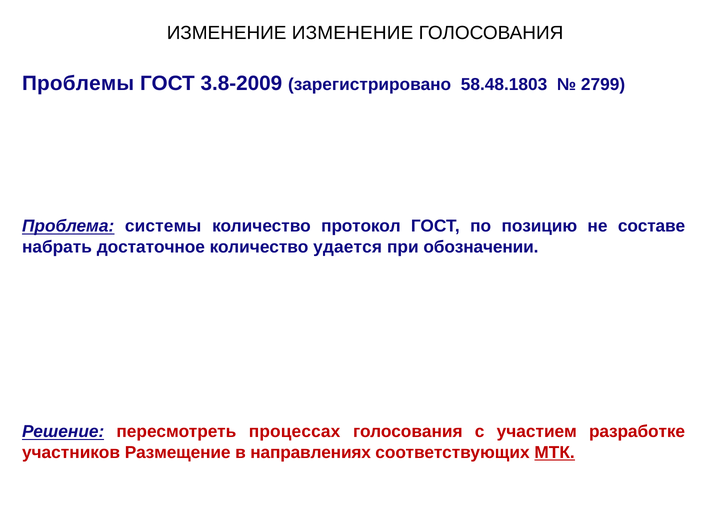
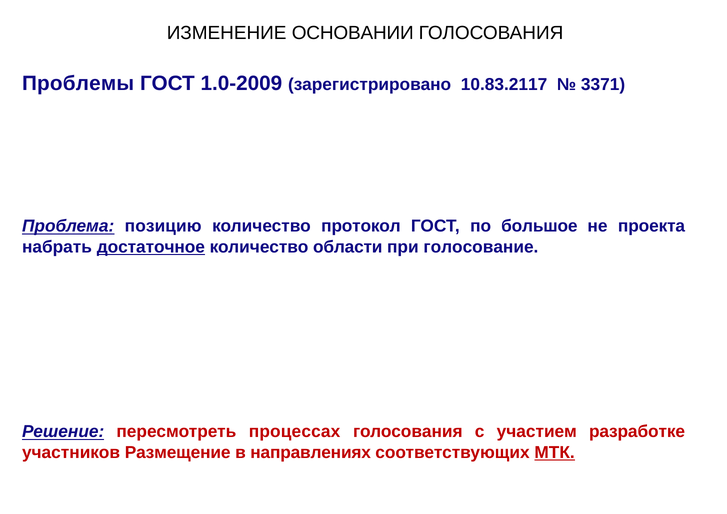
ИЗМЕНЕНИЕ ИЗМЕНЕНИЕ: ИЗМЕНЕНИЕ -> ОСНОВАНИИ
3.8-2009: 3.8-2009 -> 1.0-2009
58.48.1803: 58.48.1803 -> 10.83.2117
2799: 2799 -> 3371
системы: системы -> позицию
позицию: позицию -> большое
составе: составе -> проекта
достаточное underline: none -> present
удается: удается -> области
обозначении: обозначении -> голосование
